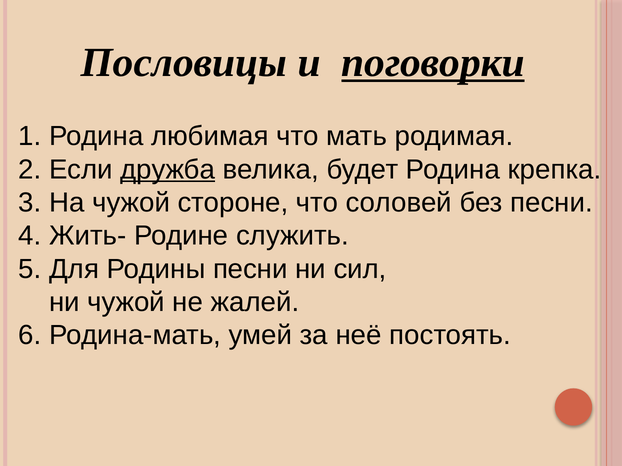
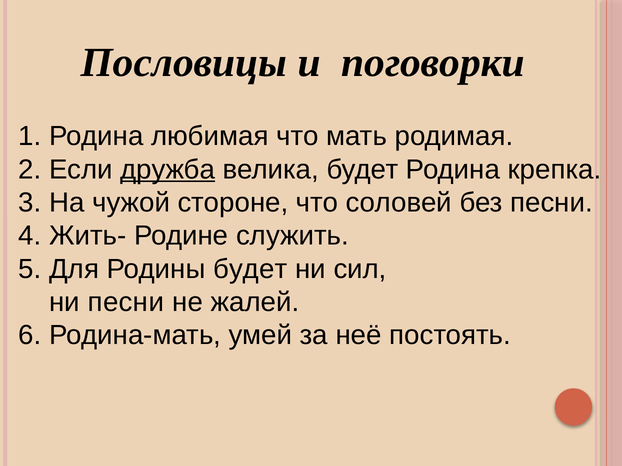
поговорки underline: present -> none
Родины песни: песни -> будет
ни чужой: чужой -> песни
